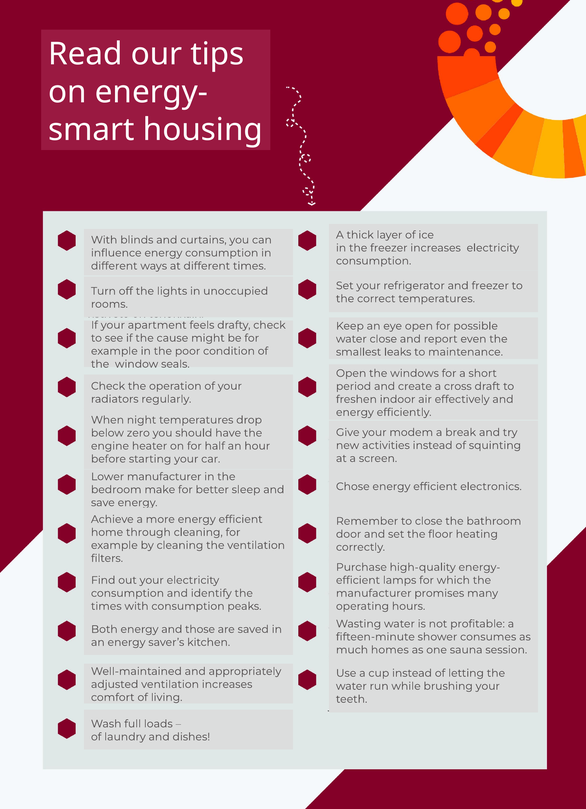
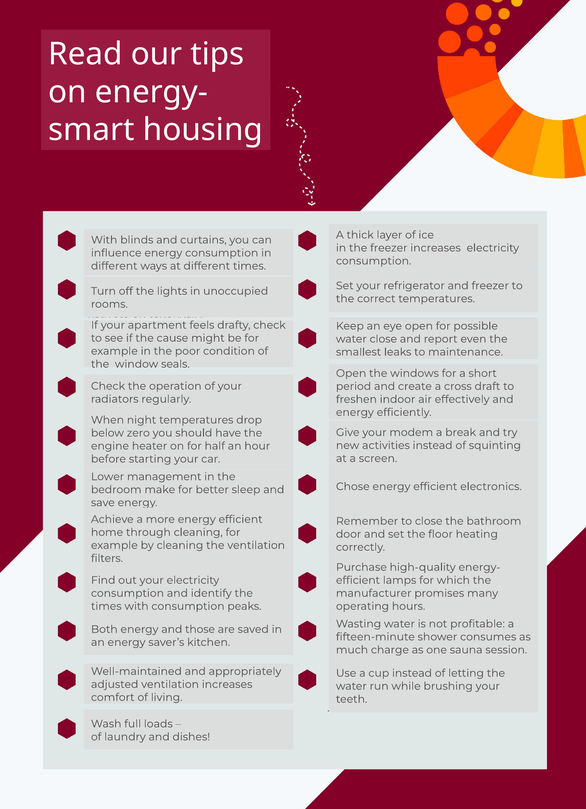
Lower manufacturer: manufacturer -> management
homes: homes -> charge
